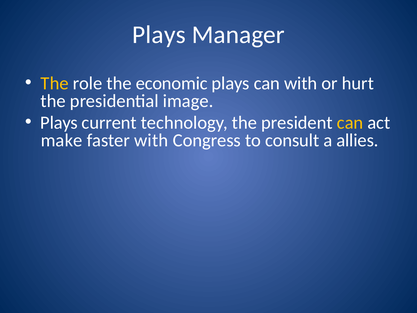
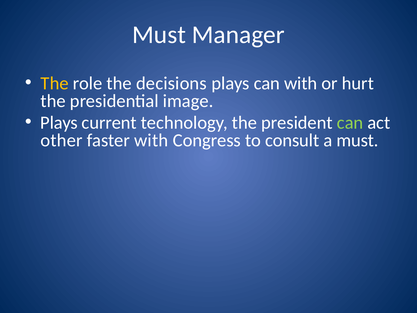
Plays at (159, 35): Plays -> Must
economic: economic -> decisions
can at (350, 122) colour: yellow -> light green
make: make -> other
a allies: allies -> must
